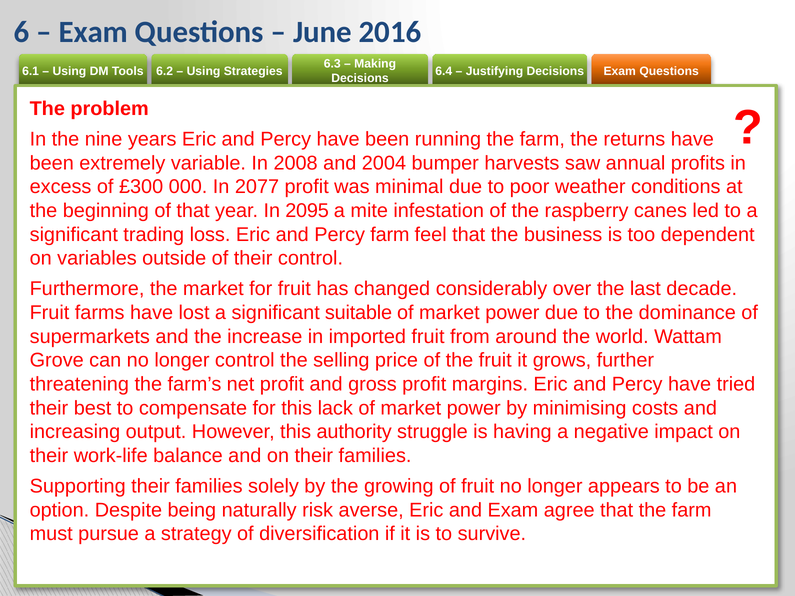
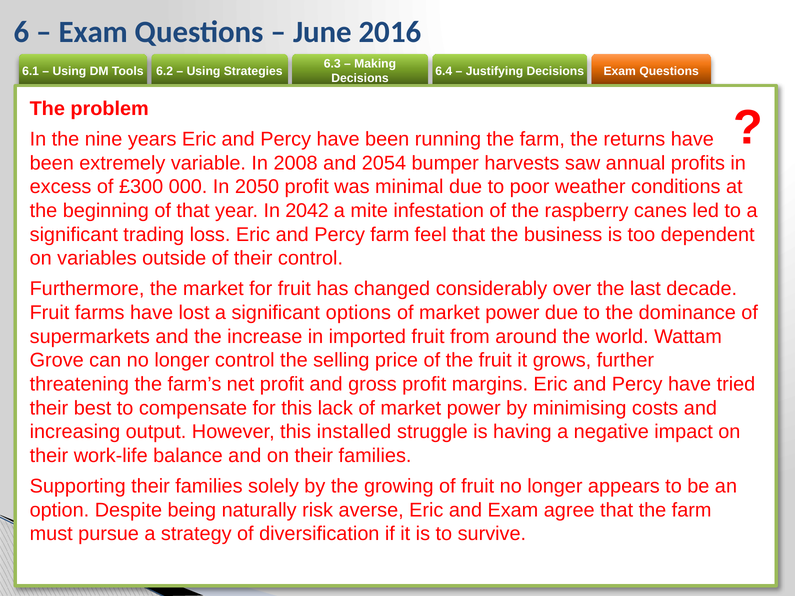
2004: 2004 -> 2054
2077: 2077 -> 2050
2095: 2095 -> 2042
suitable: suitable -> options
authority: authority -> installed
